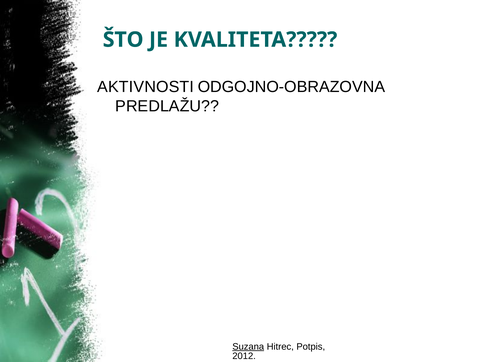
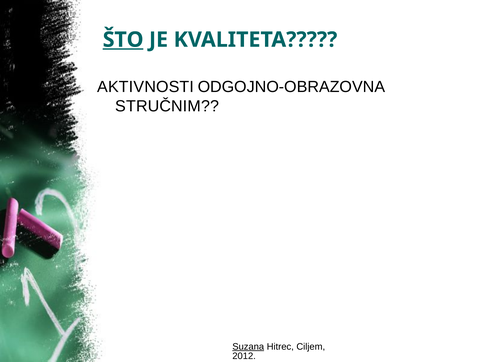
ŠTO underline: none -> present
PREDLAŽU: PREDLAŽU -> STRUČNIM
Potpis: Potpis -> Ciljem
